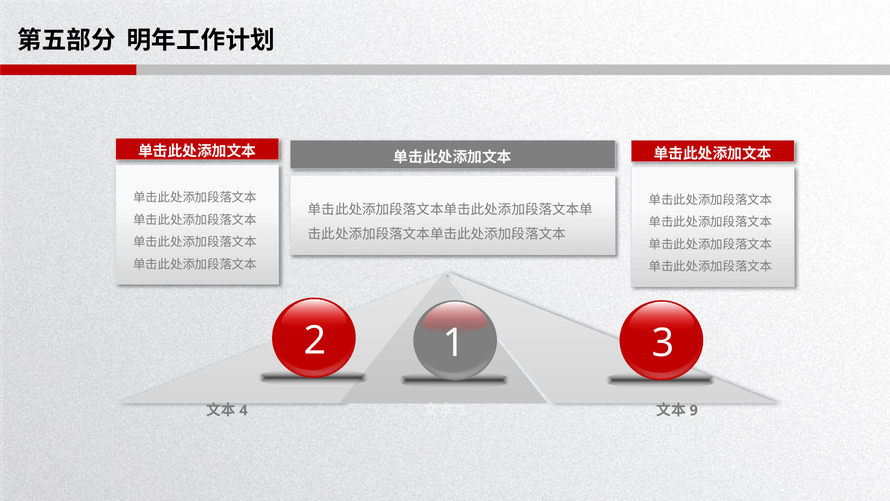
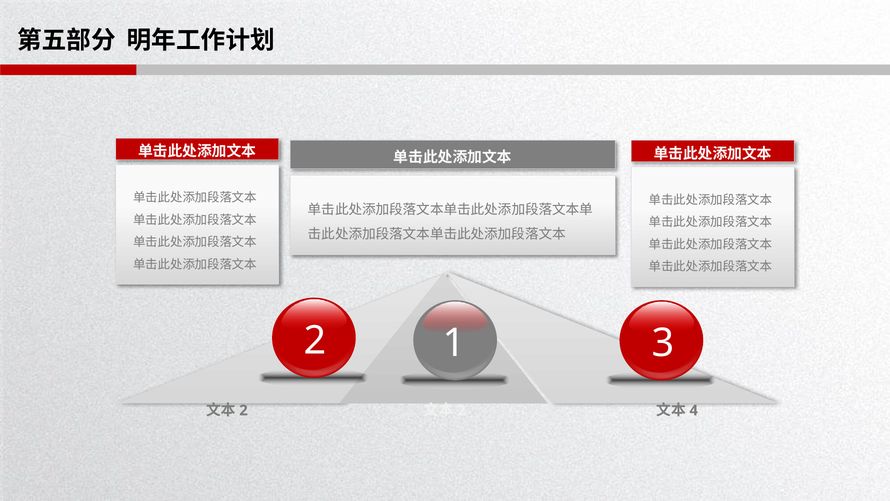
4 at (244, 410): 4 -> 2
9: 9 -> 4
